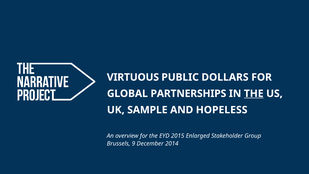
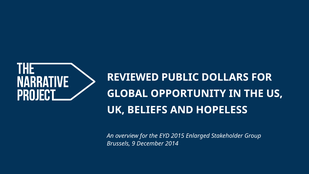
VIRTUOUS: VIRTUOUS -> REVIEWED
PARTNERSHIPS: PARTNERSHIPS -> OPPORTUNITY
THE at (254, 93) underline: present -> none
SAMPLE: SAMPLE -> BELIEFS
